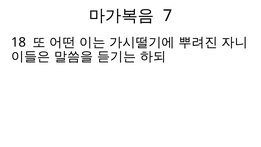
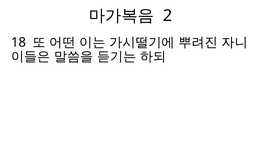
7: 7 -> 2
